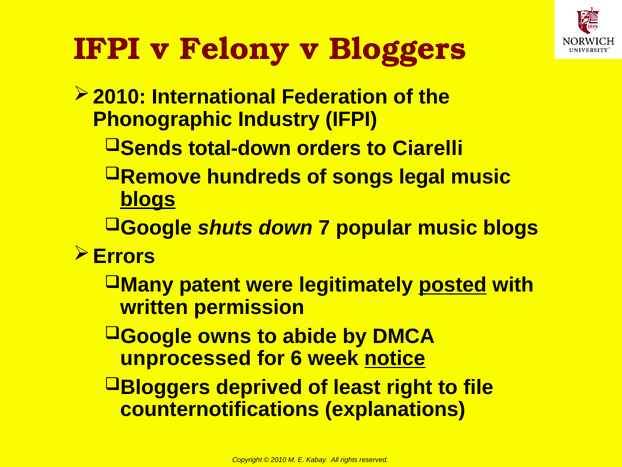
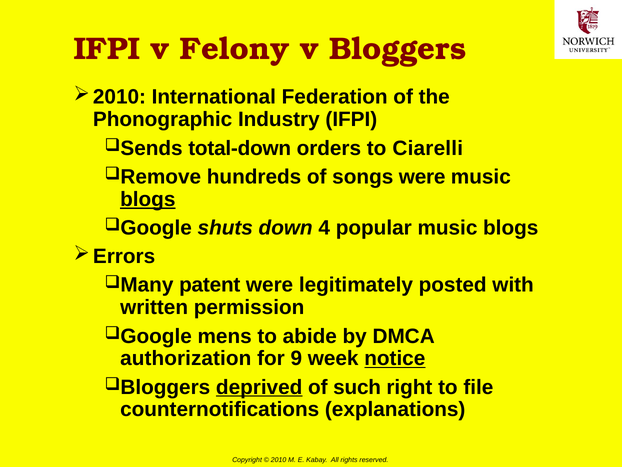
songs legal: legal -> were
7: 7 -> 4
posted underline: present -> none
owns: owns -> mens
unprocessed: unprocessed -> authorization
6: 6 -> 9
deprived underline: none -> present
least: least -> such
